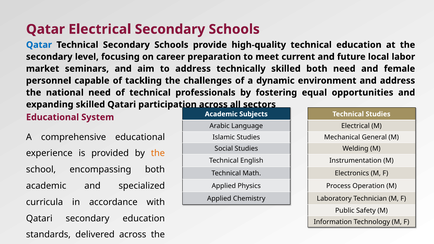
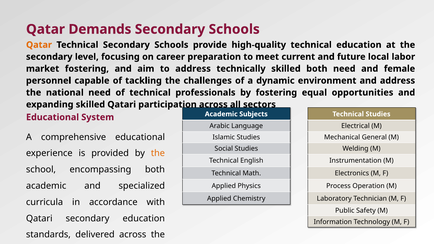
Qatar Electrical: Electrical -> Demands
Qatar at (39, 45) colour: blue -> orange
market seminars: seminars -> fostering
